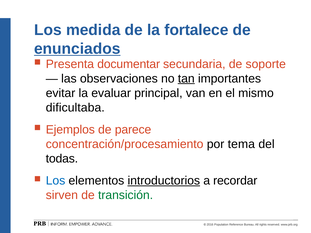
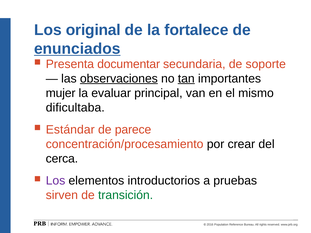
medida: medida -> original
observaciones underline: none -> present
evitar: evitar -> mujer
Ejemplos: Ejemplos -> Estándar
tema: tema -> crear
todas: todas -> cerca
Los at (56, 181) colour: blue -> purple
introductorios underline: present -> none
recordar: recordar -> pruebas
